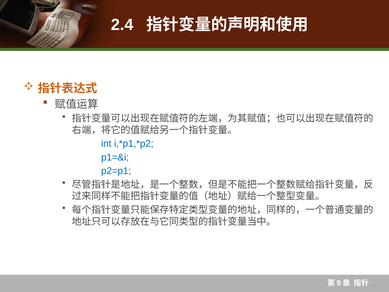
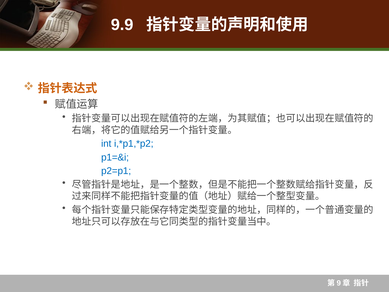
2.4: 2.4 -> 9.9
